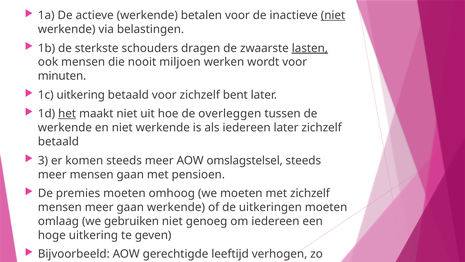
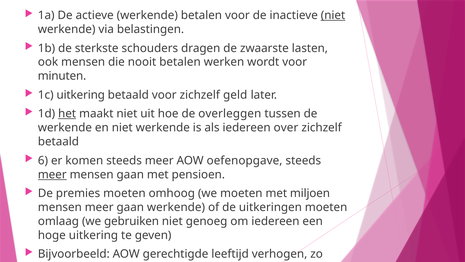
lasten underline: present -> none
nooit miljoen: miljoen -> betalen
bent: bent -> geld
iedereen later: later -> over
3: 3 -> 6
omslagstelsel: omslagstelsel -> oefenopgave
meer at (52, 174) underline: none -> present
met zichzelf: zichzelf -> miljoen
